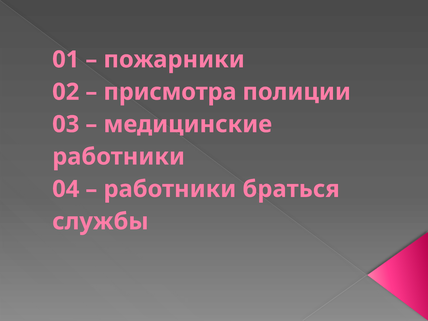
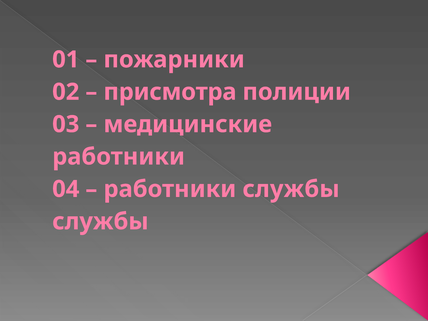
работники браться: браться -> службы
